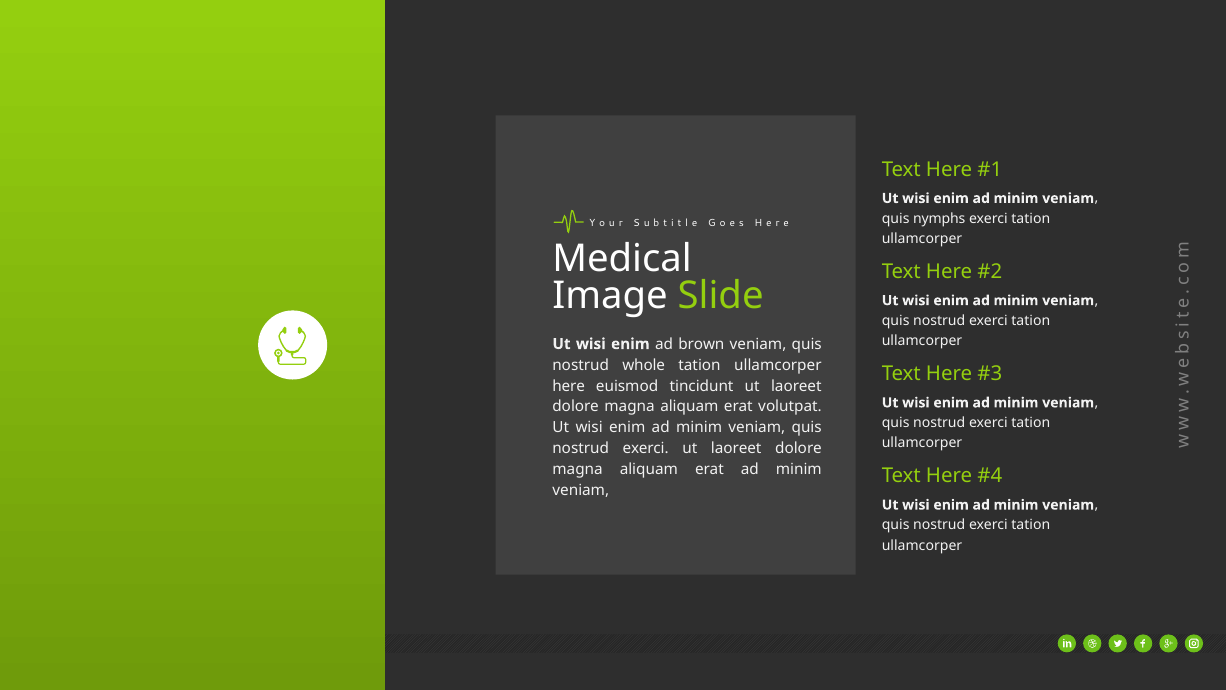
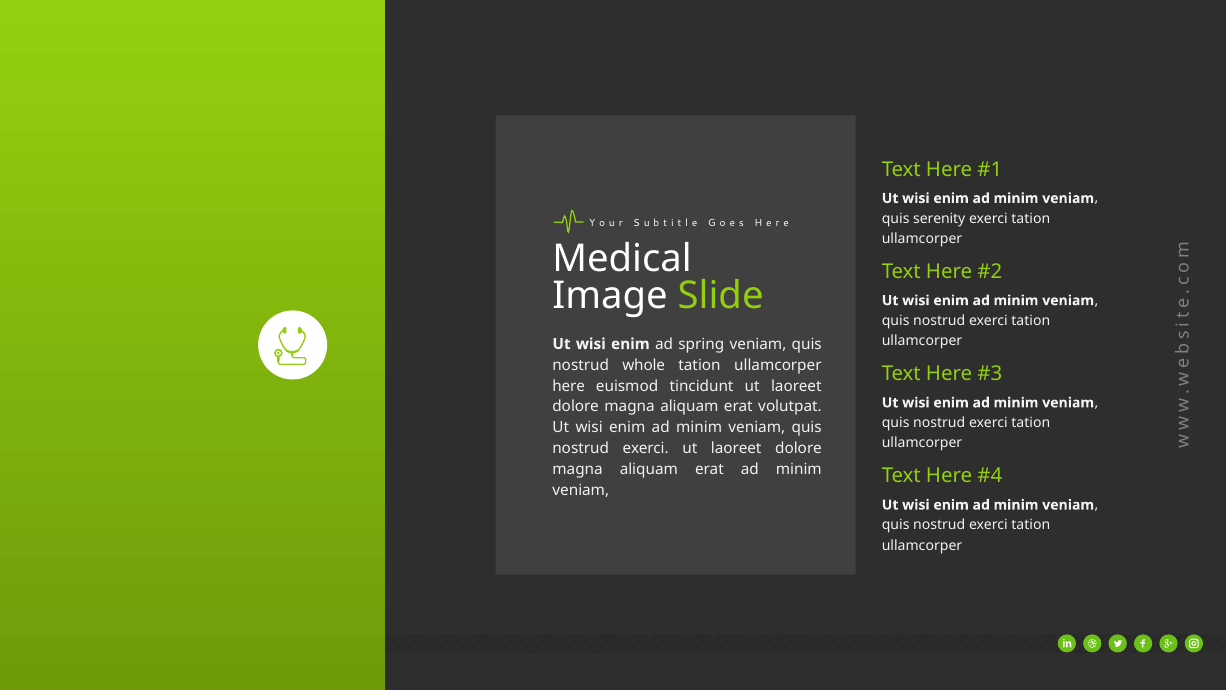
nymphs: nymphs -> serenity
brown: brown -> spring
